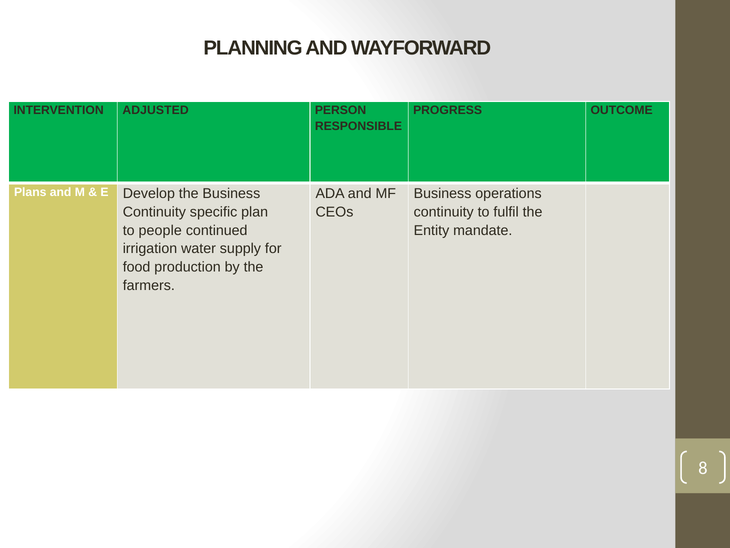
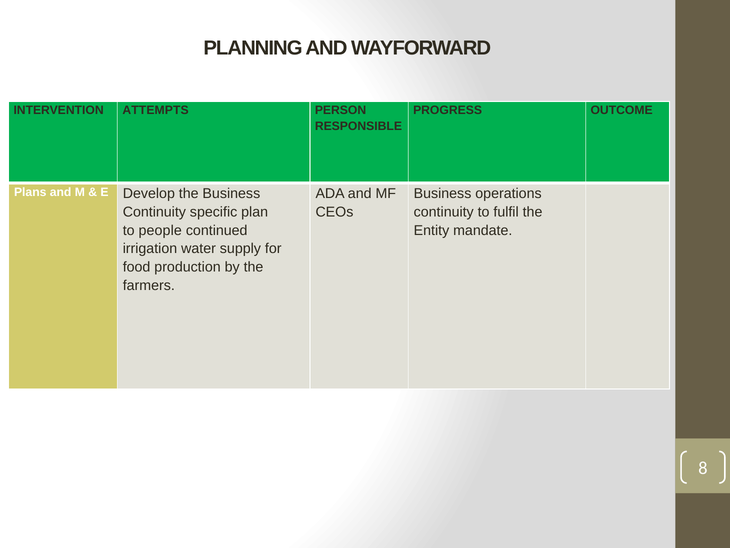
ADJUSTED: ADJUSTED -> ATTEMPTS
